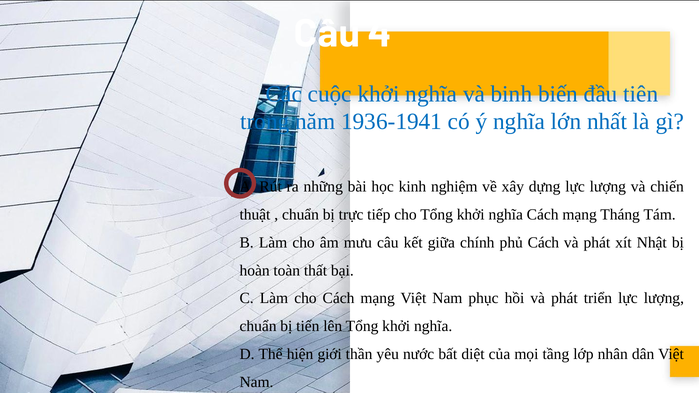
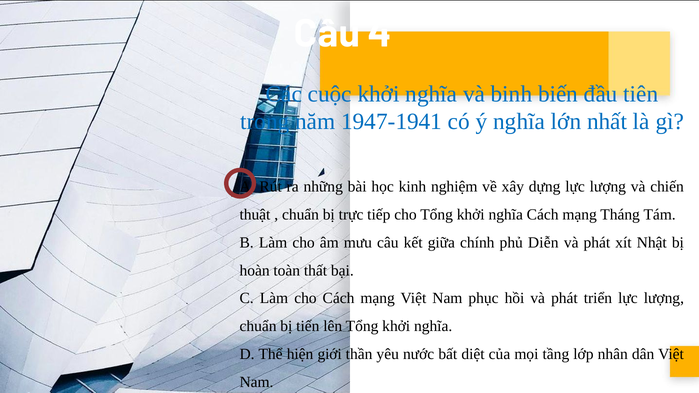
1936-1941: 1936-1941 -> 1947-1941
phủ Cách: Cách -> Diễn
